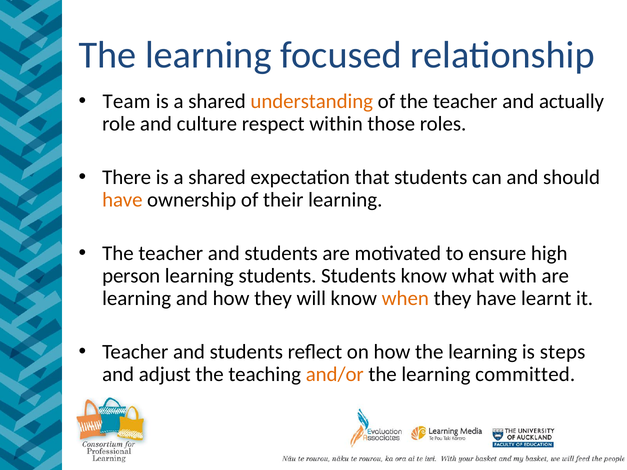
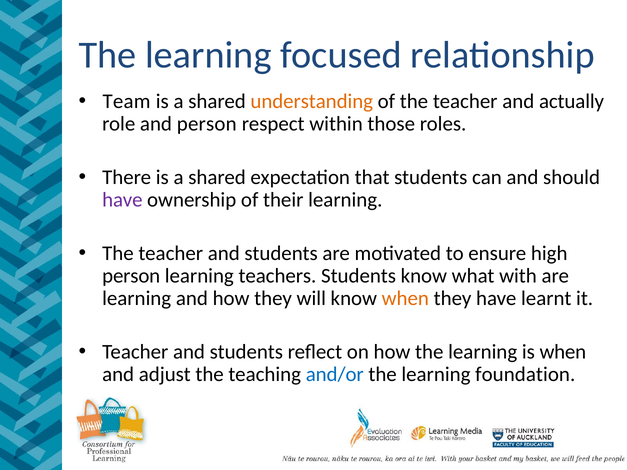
and culture: culture -> person
have at (122, 200) colour: orange -> purple
learning students: students -> teachers
is steps: steps -> when
and/or colour: orange -> blue
committed: committed -> foundation
